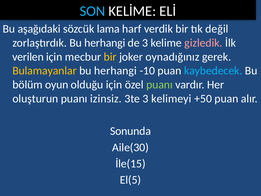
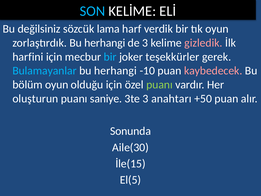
aşağıdaki: aşağıdaki -> değilsiniz
tık değil: değil -> oyun
verilen: verilen -> harfini
bir at (110, 57) colour: yellow -> light blue
oynadığınız: oynadığınız -> teşekkürler
Bulamayanlar colour: yellow -> light blue
kaybedecek colour: light blue -> pink
izinsiz: izinsiz -> saniye
kelimeyi: kelimeyi -> anahtarı
